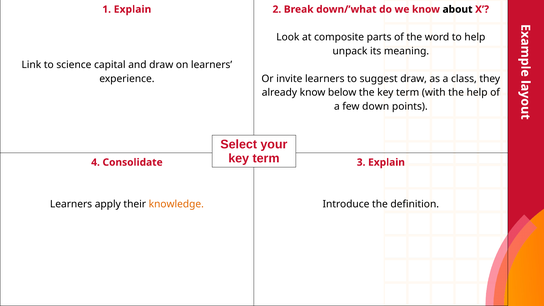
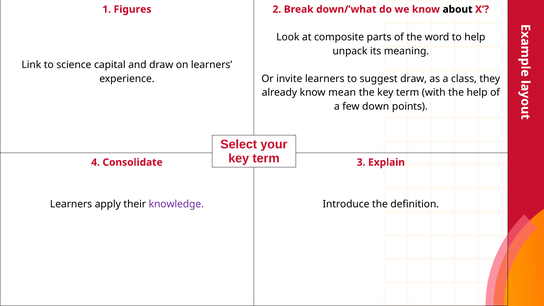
1 Explain: Explain -> Figures
below: below -> mean
knowledge colour: orange -> purple
